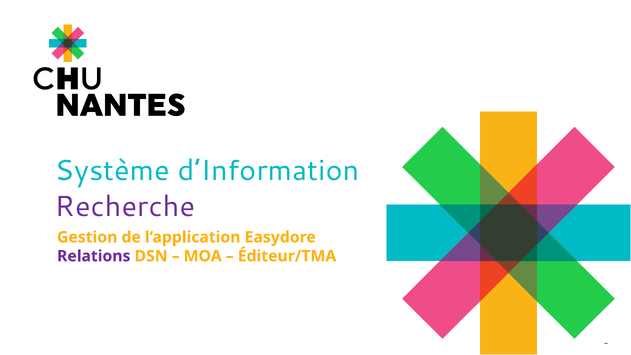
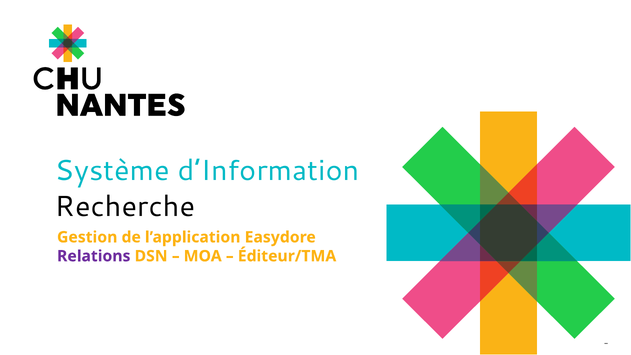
Recherche colour: purple -> black
